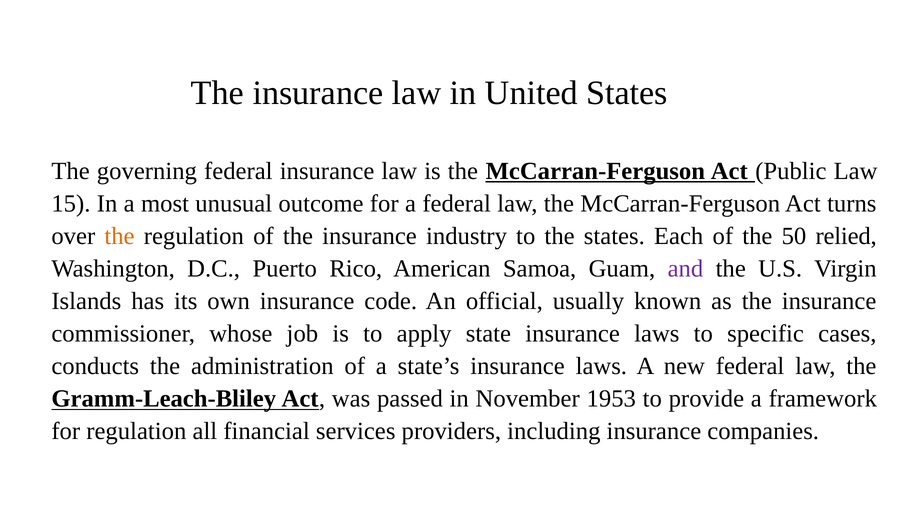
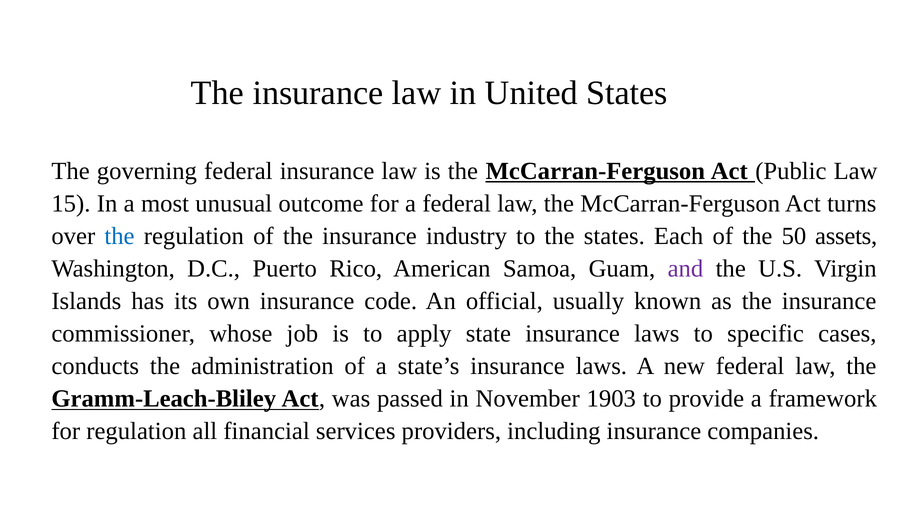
the at (119, 236) colour: orange -> blue
relied: relied -> assets
1953: 1953 -> 1903
